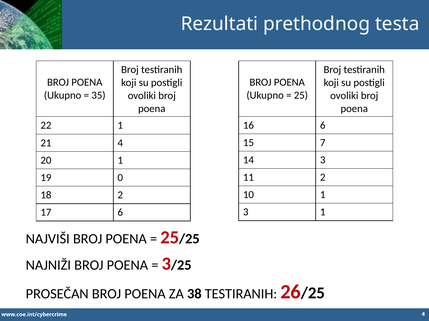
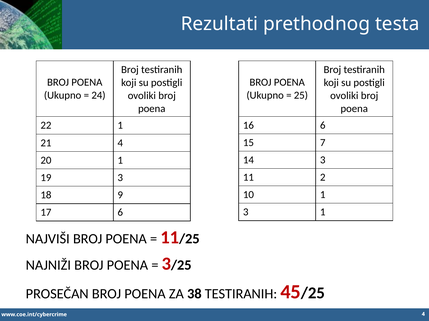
35: 35 -> 24
19 0: 0 -> 3
18 2: 2 -> 9
25 at (170, 238): 25 -> 11
26: 26 -> 45
